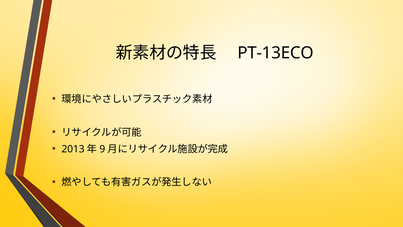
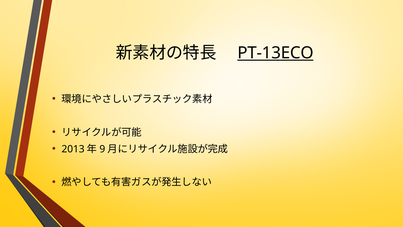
PT-13ECO underline: none -> present
